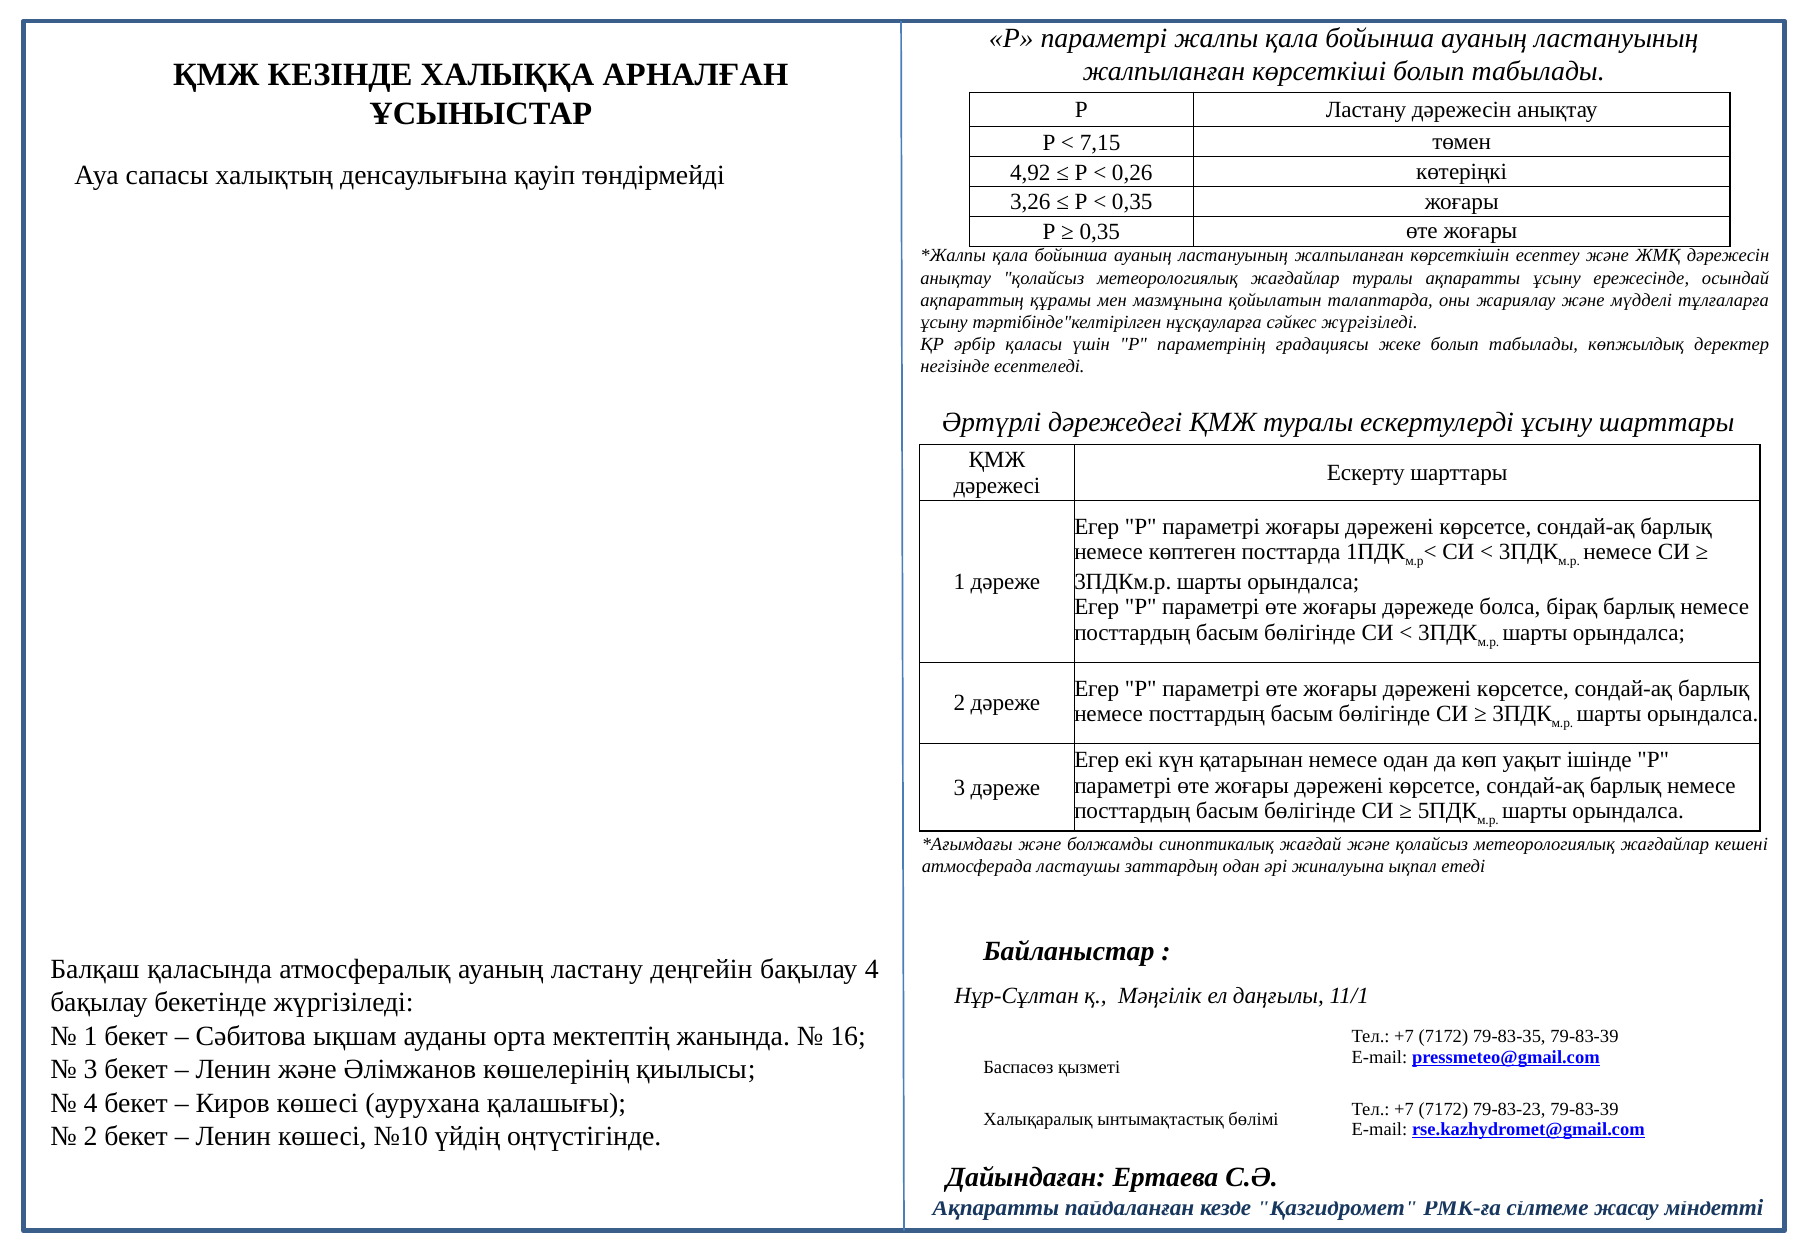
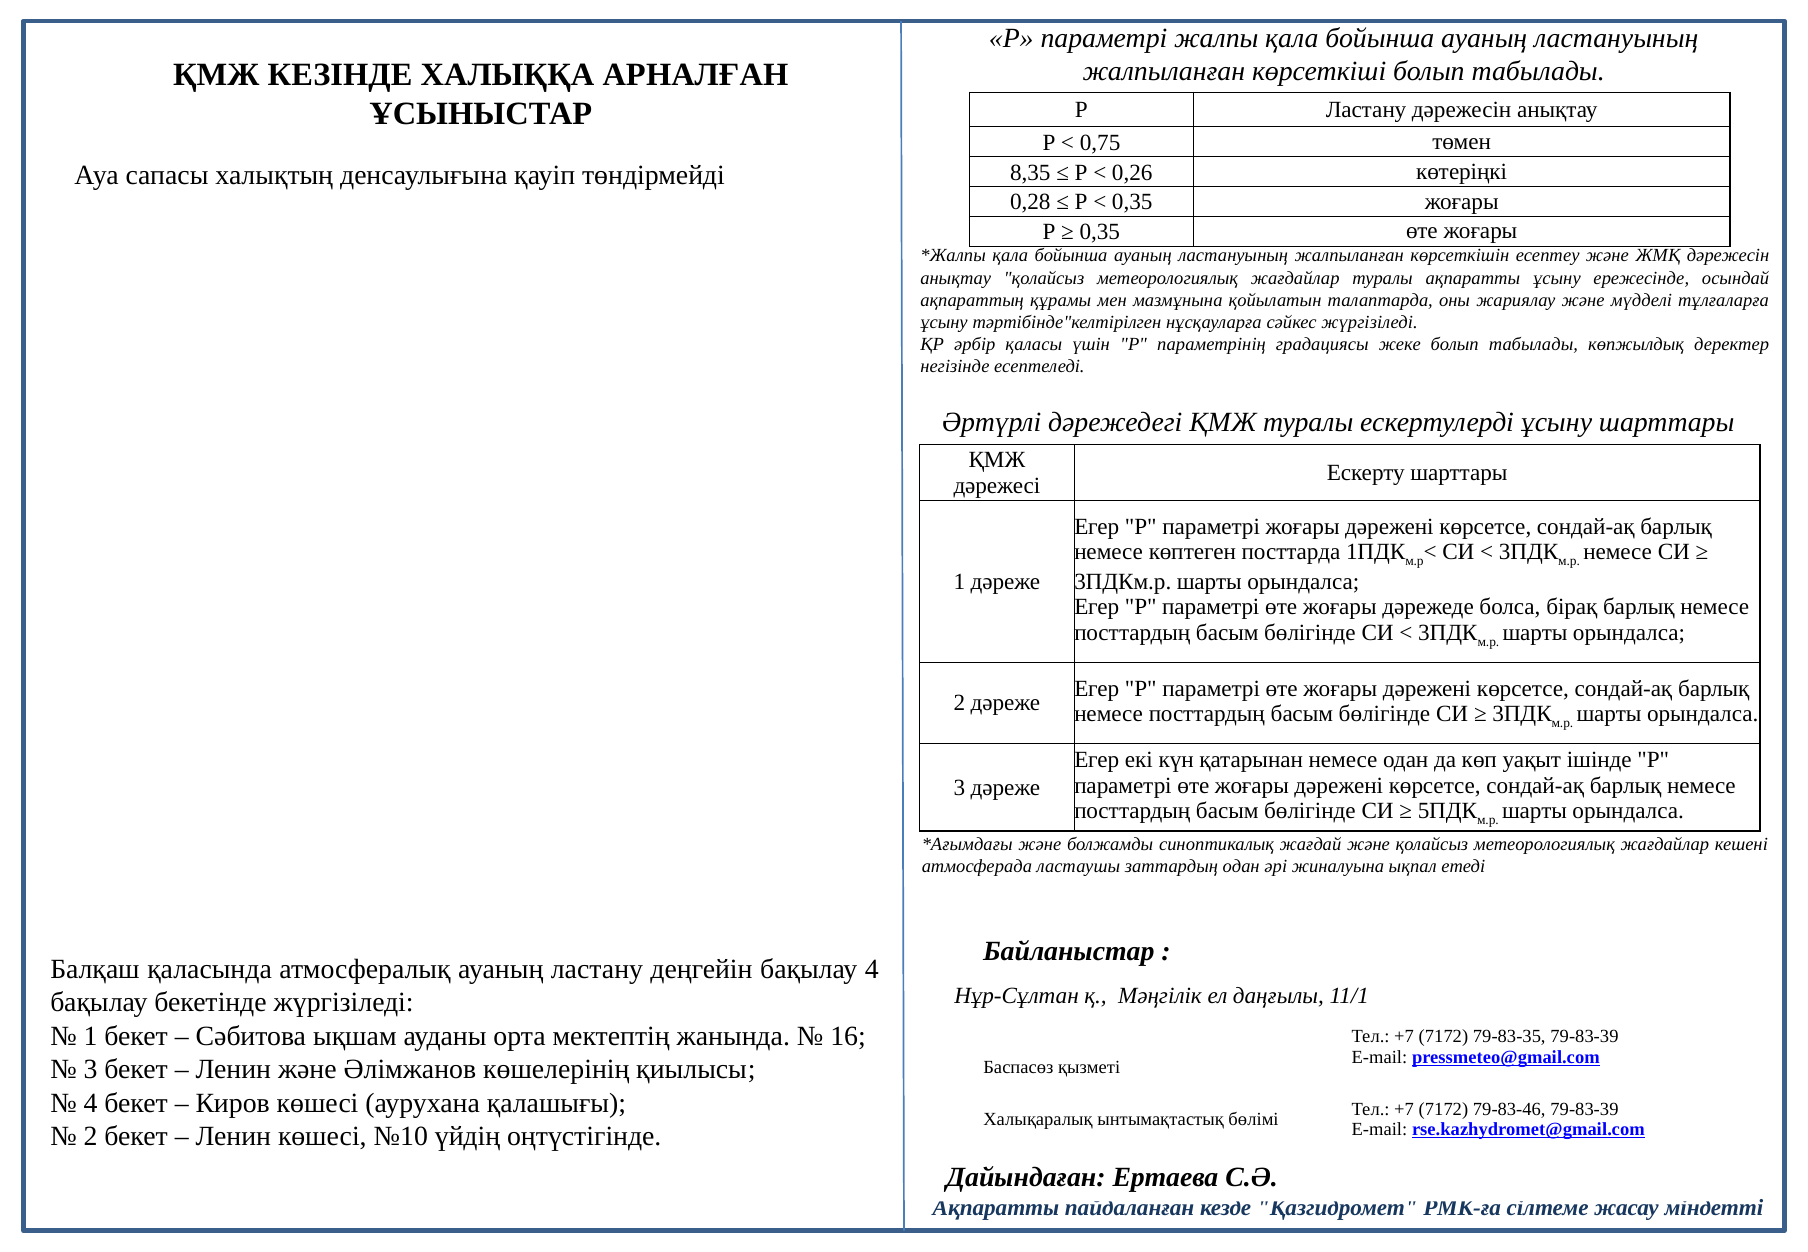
7,15: 7,15 -> 0,75
4,92: 4,92 -> 8,35
3,26: 3,26 -> 0,28
79-83-23: 79-83-23 -> 79-83-46
